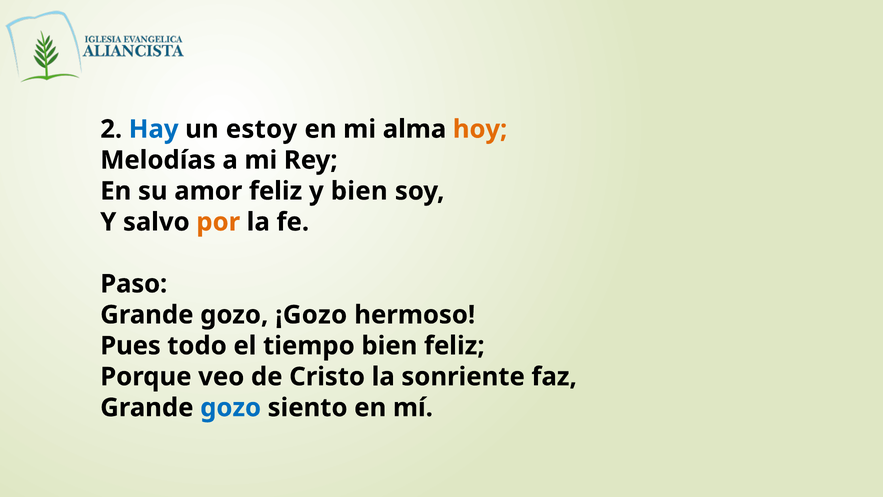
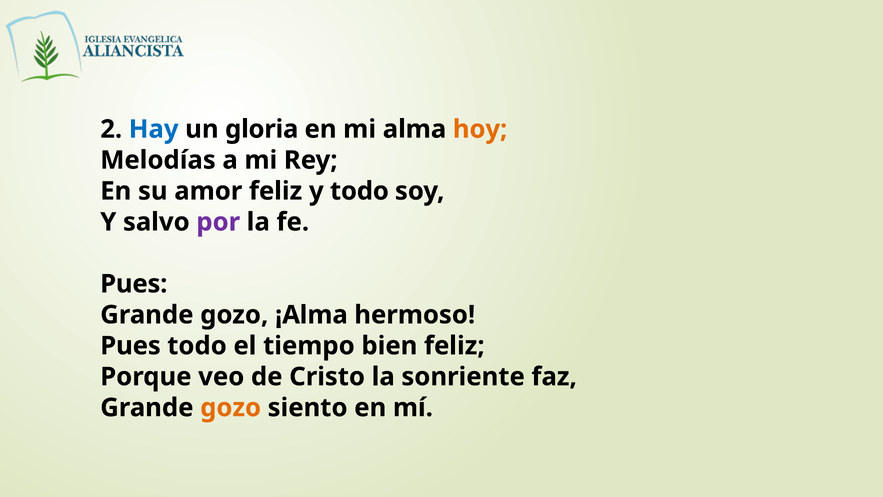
estoy: estoy -> gloria
y bien: bien -> todo
por colour: orange -> purple
Paso at (134, 284): Paso -> Pues
¡Gozo: ¡Gozo -> ¡Alma
gozo at (231, 407) colour: blue -> orange
